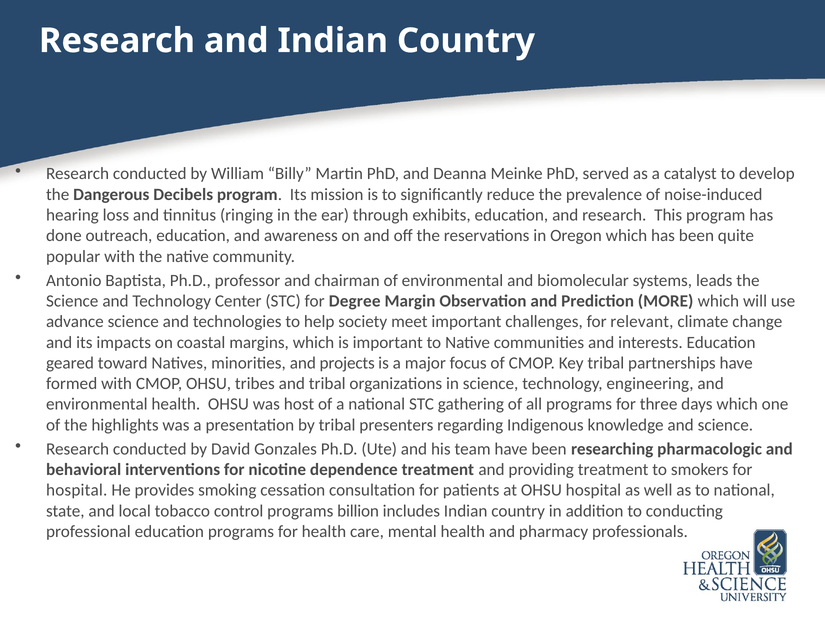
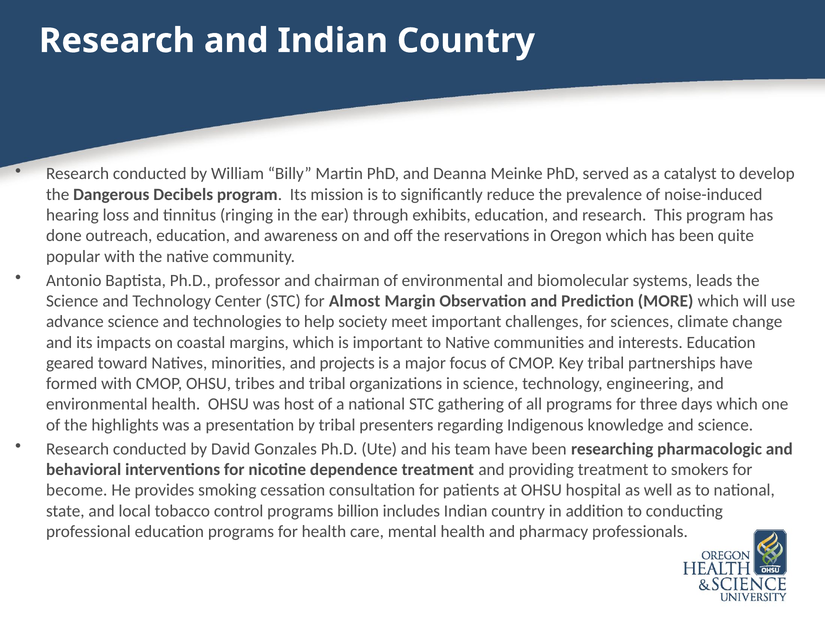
Degree: Degree -> Almost
relevant: relevant -> sciences
hospital at (77, 490): hospital -> become
